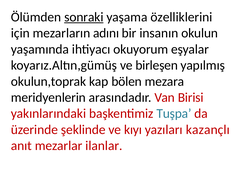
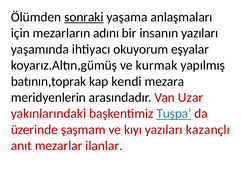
özelliklerini: özelliklerini -> anlaşmaları
insanın okulun: okulun -> yazıları
birleşen: birleşen -> kurmak
okulun,toprak: okulun,toprak -> batının,toprak
bölen: bölen -> kendi
Birisi: Birisi -> Uzar
Tuşpa underline: none -> present
şeklinde: şeklinde -> şaşmam
